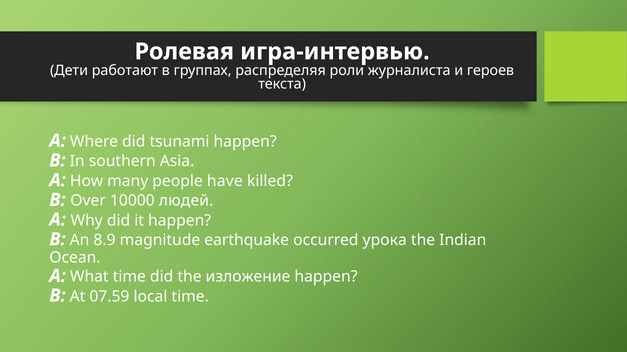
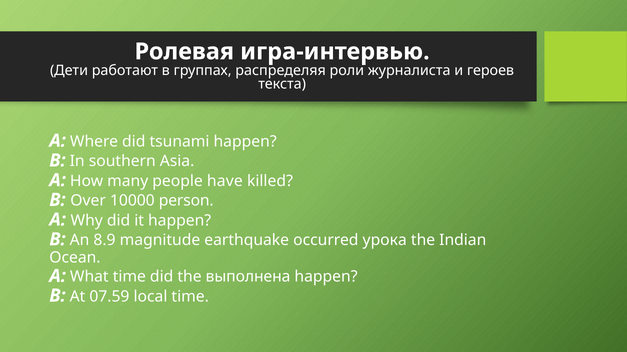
людей: людей -> person
изложение: изложение -> выполнена
